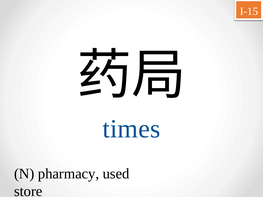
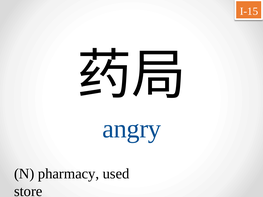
times: times -> angry
